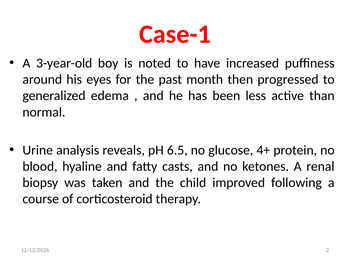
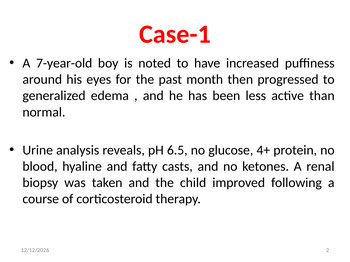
3-year-old: 3-year-old -> 7-year-old
